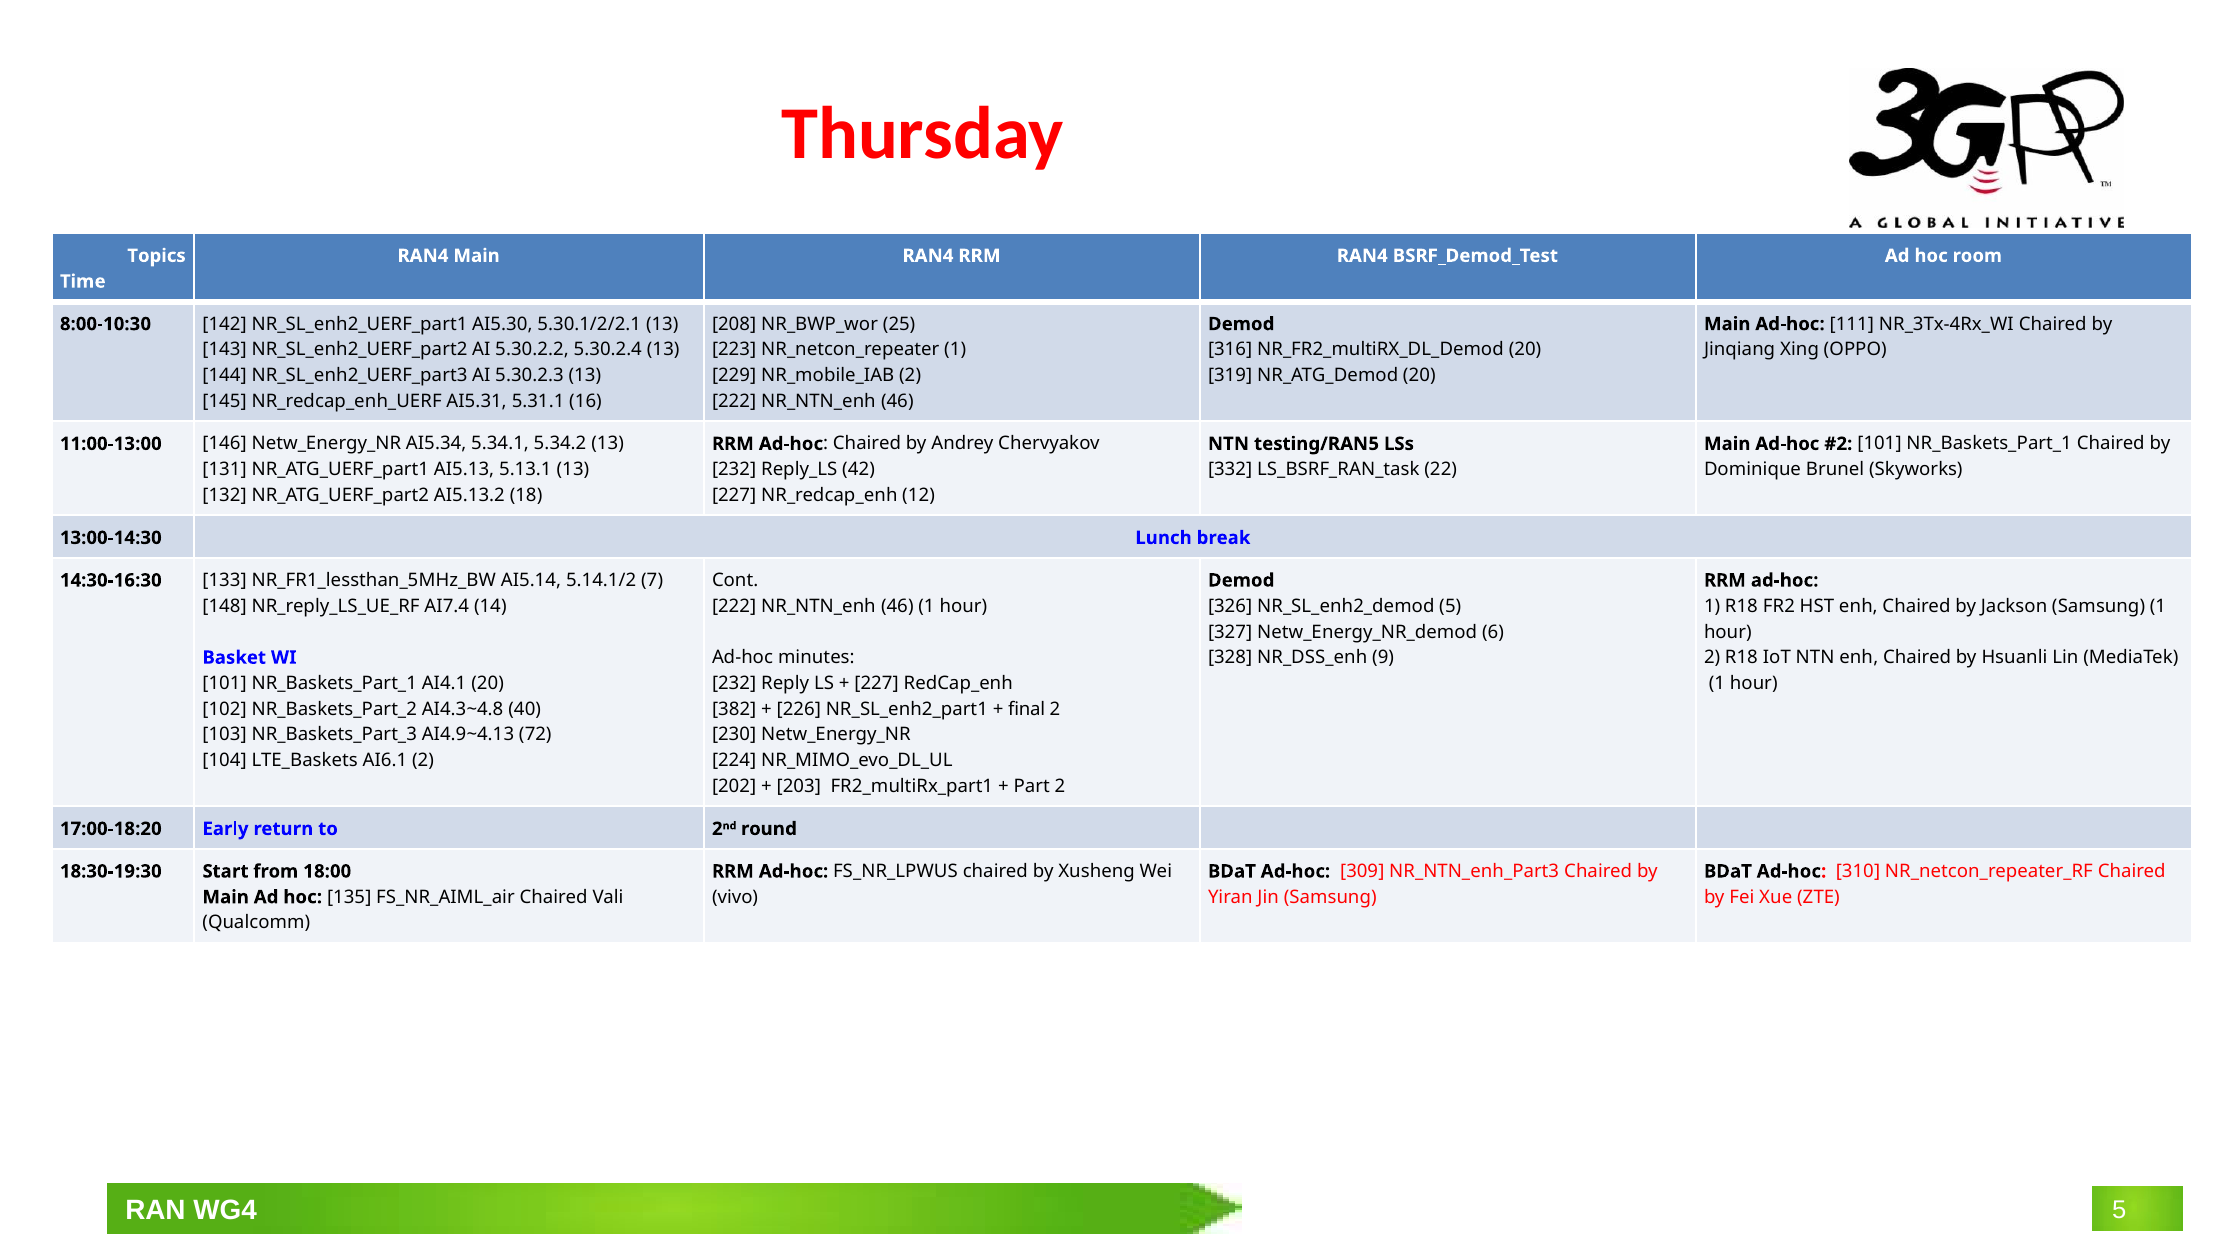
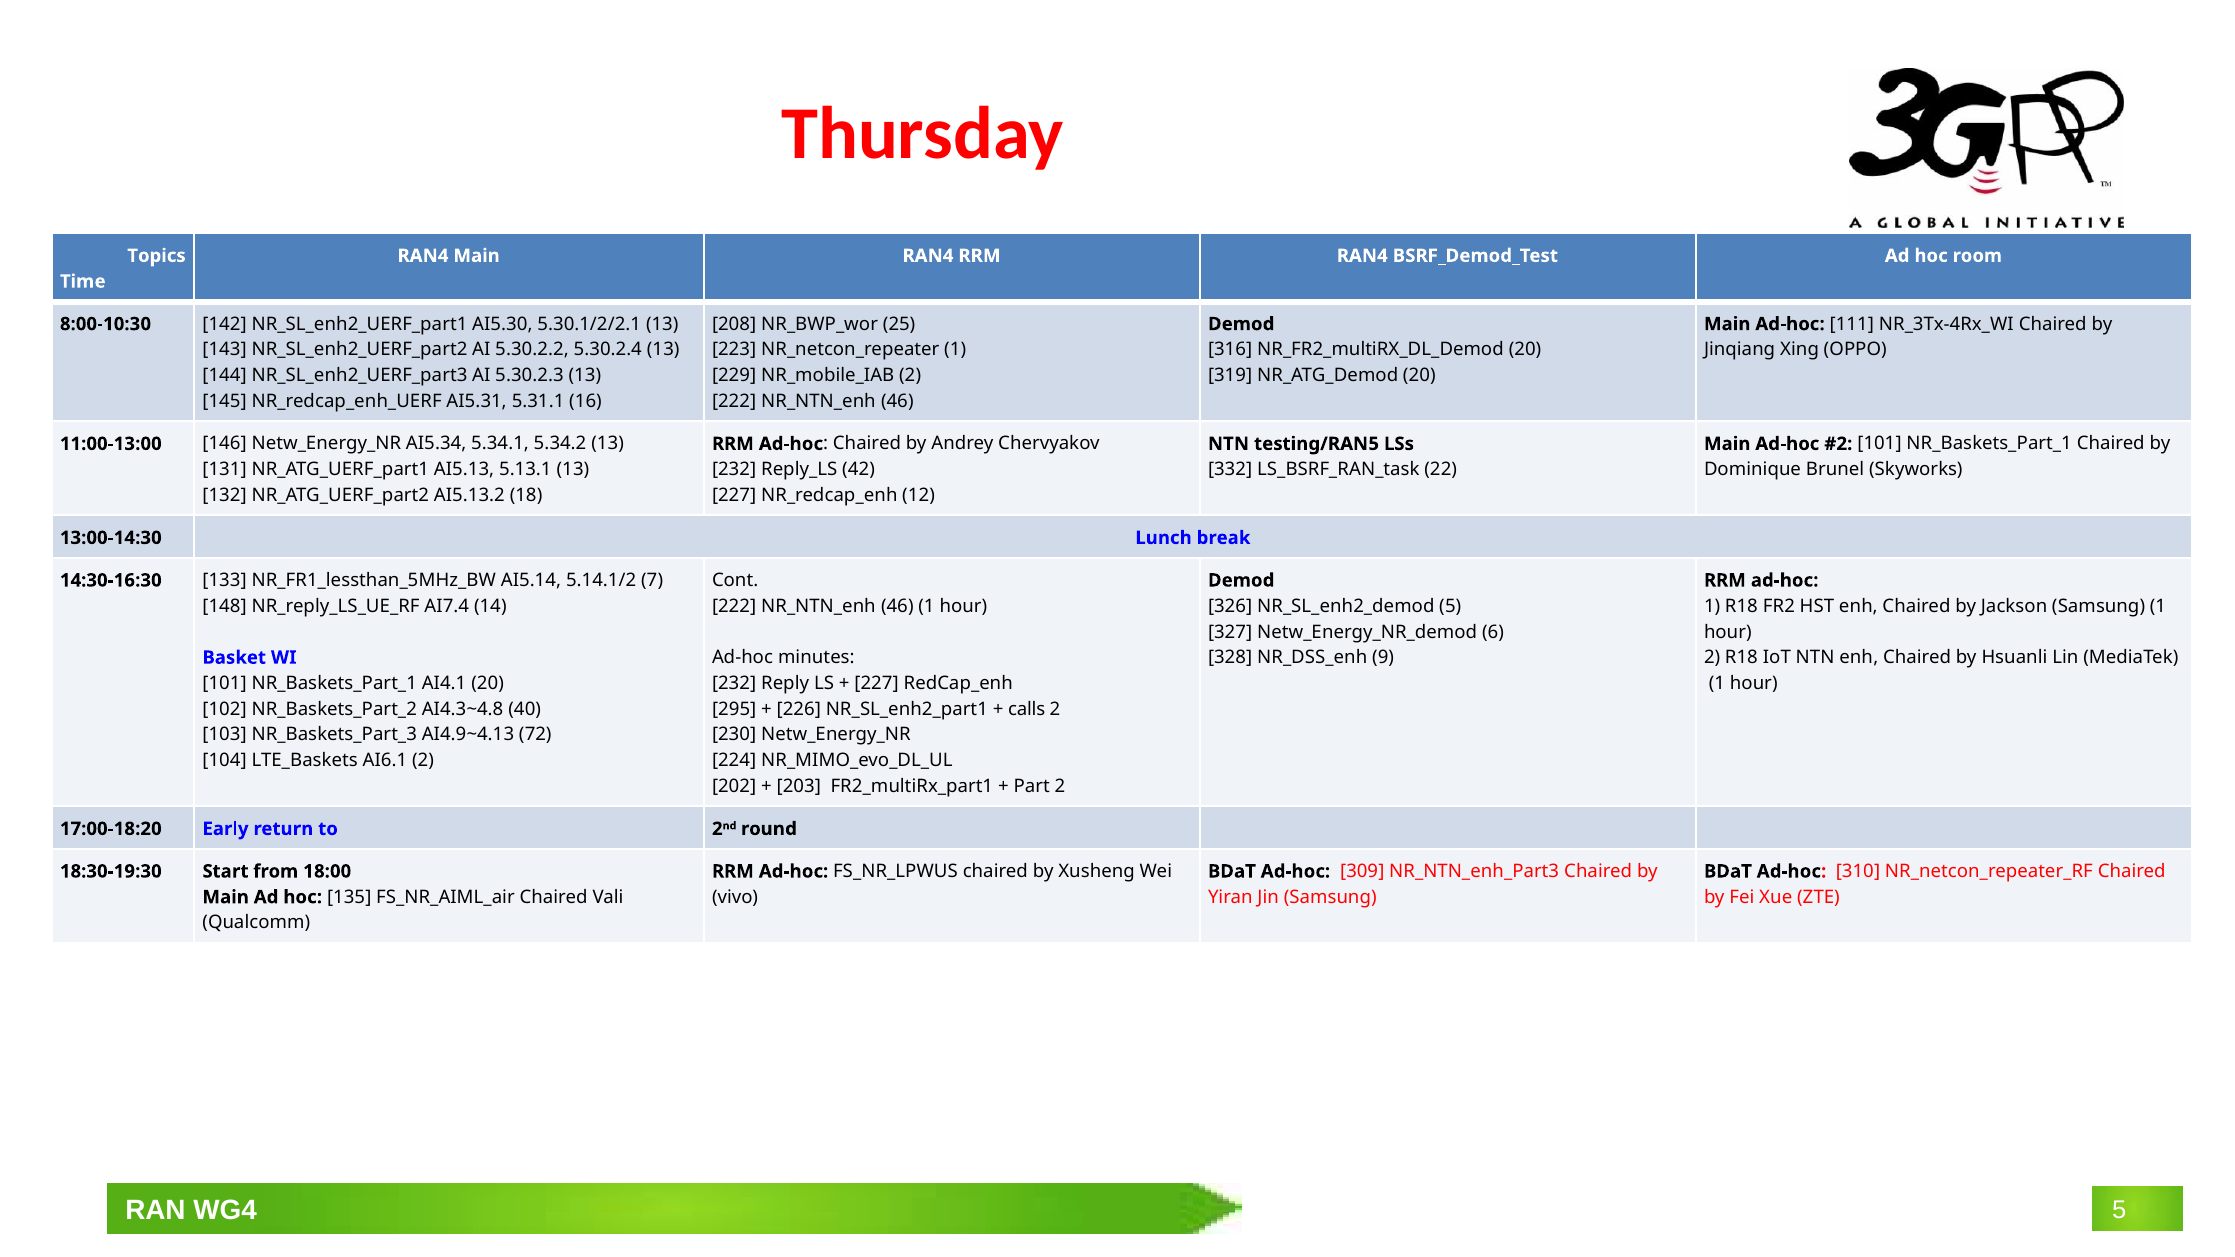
382: 382 -> 295
final: final -> calls
